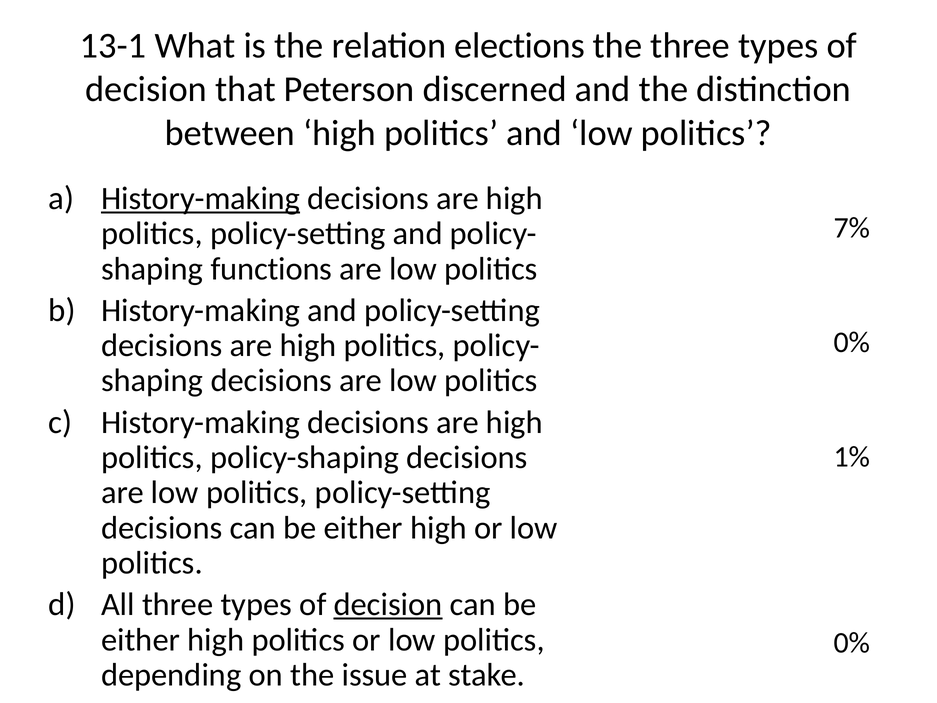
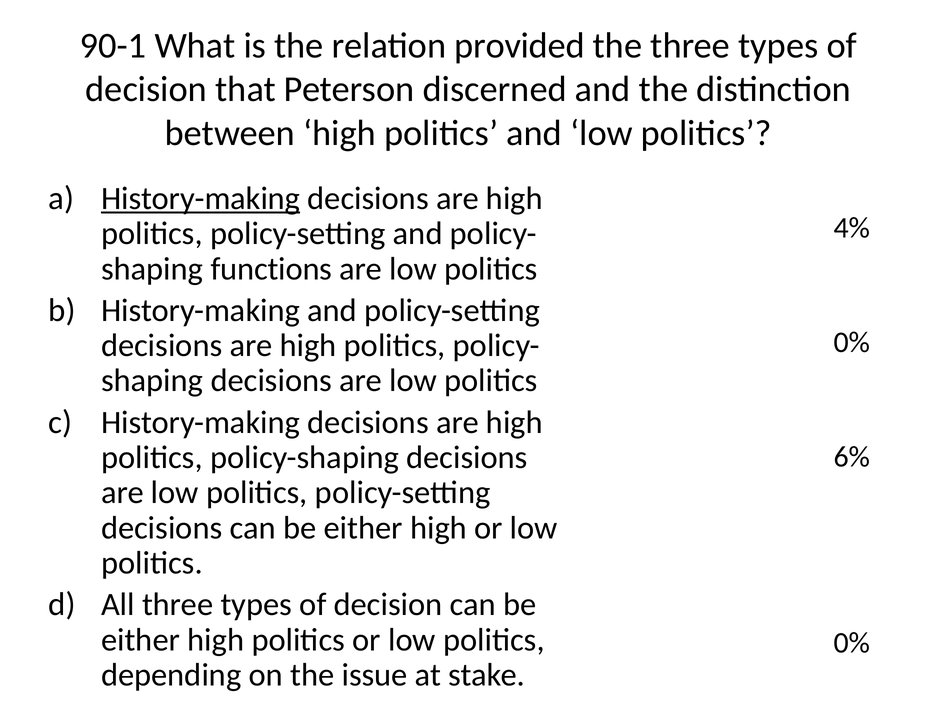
13-1: 13-1 -> 90-1
elections: elections -> provided
7%: 7% -> 4%
1%: 1% -> 6%
decision at (388, 604) underline: present -> none
